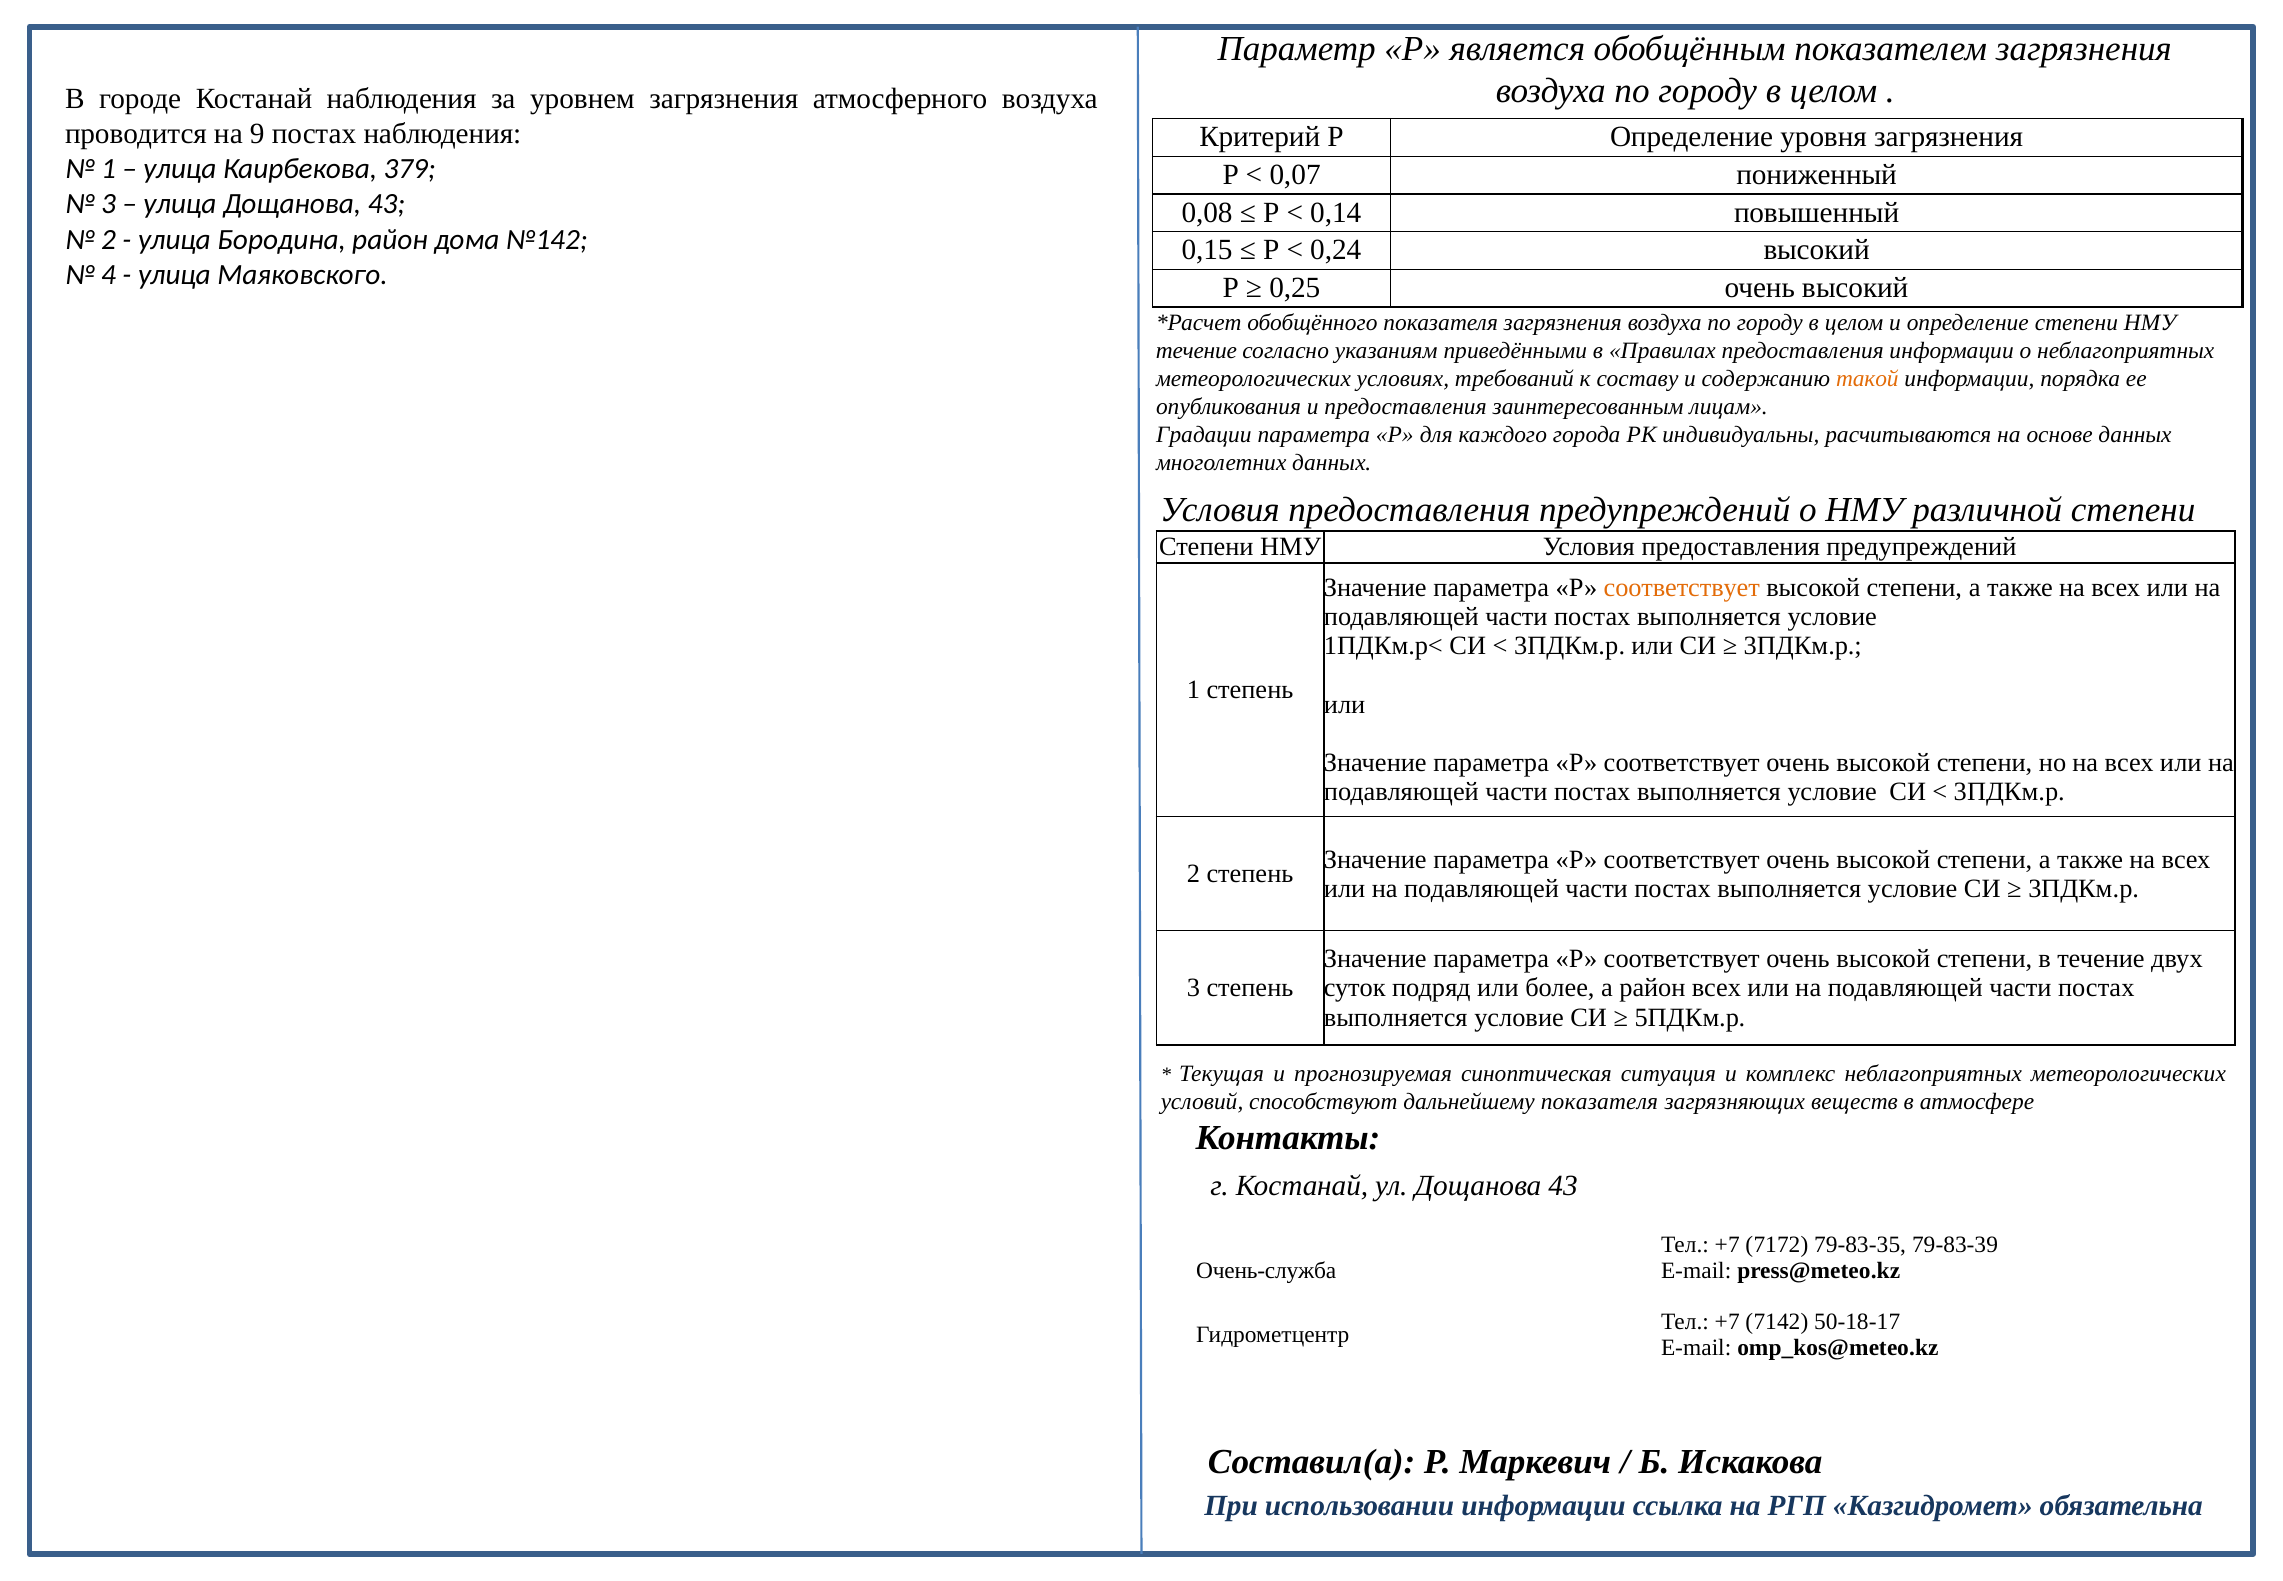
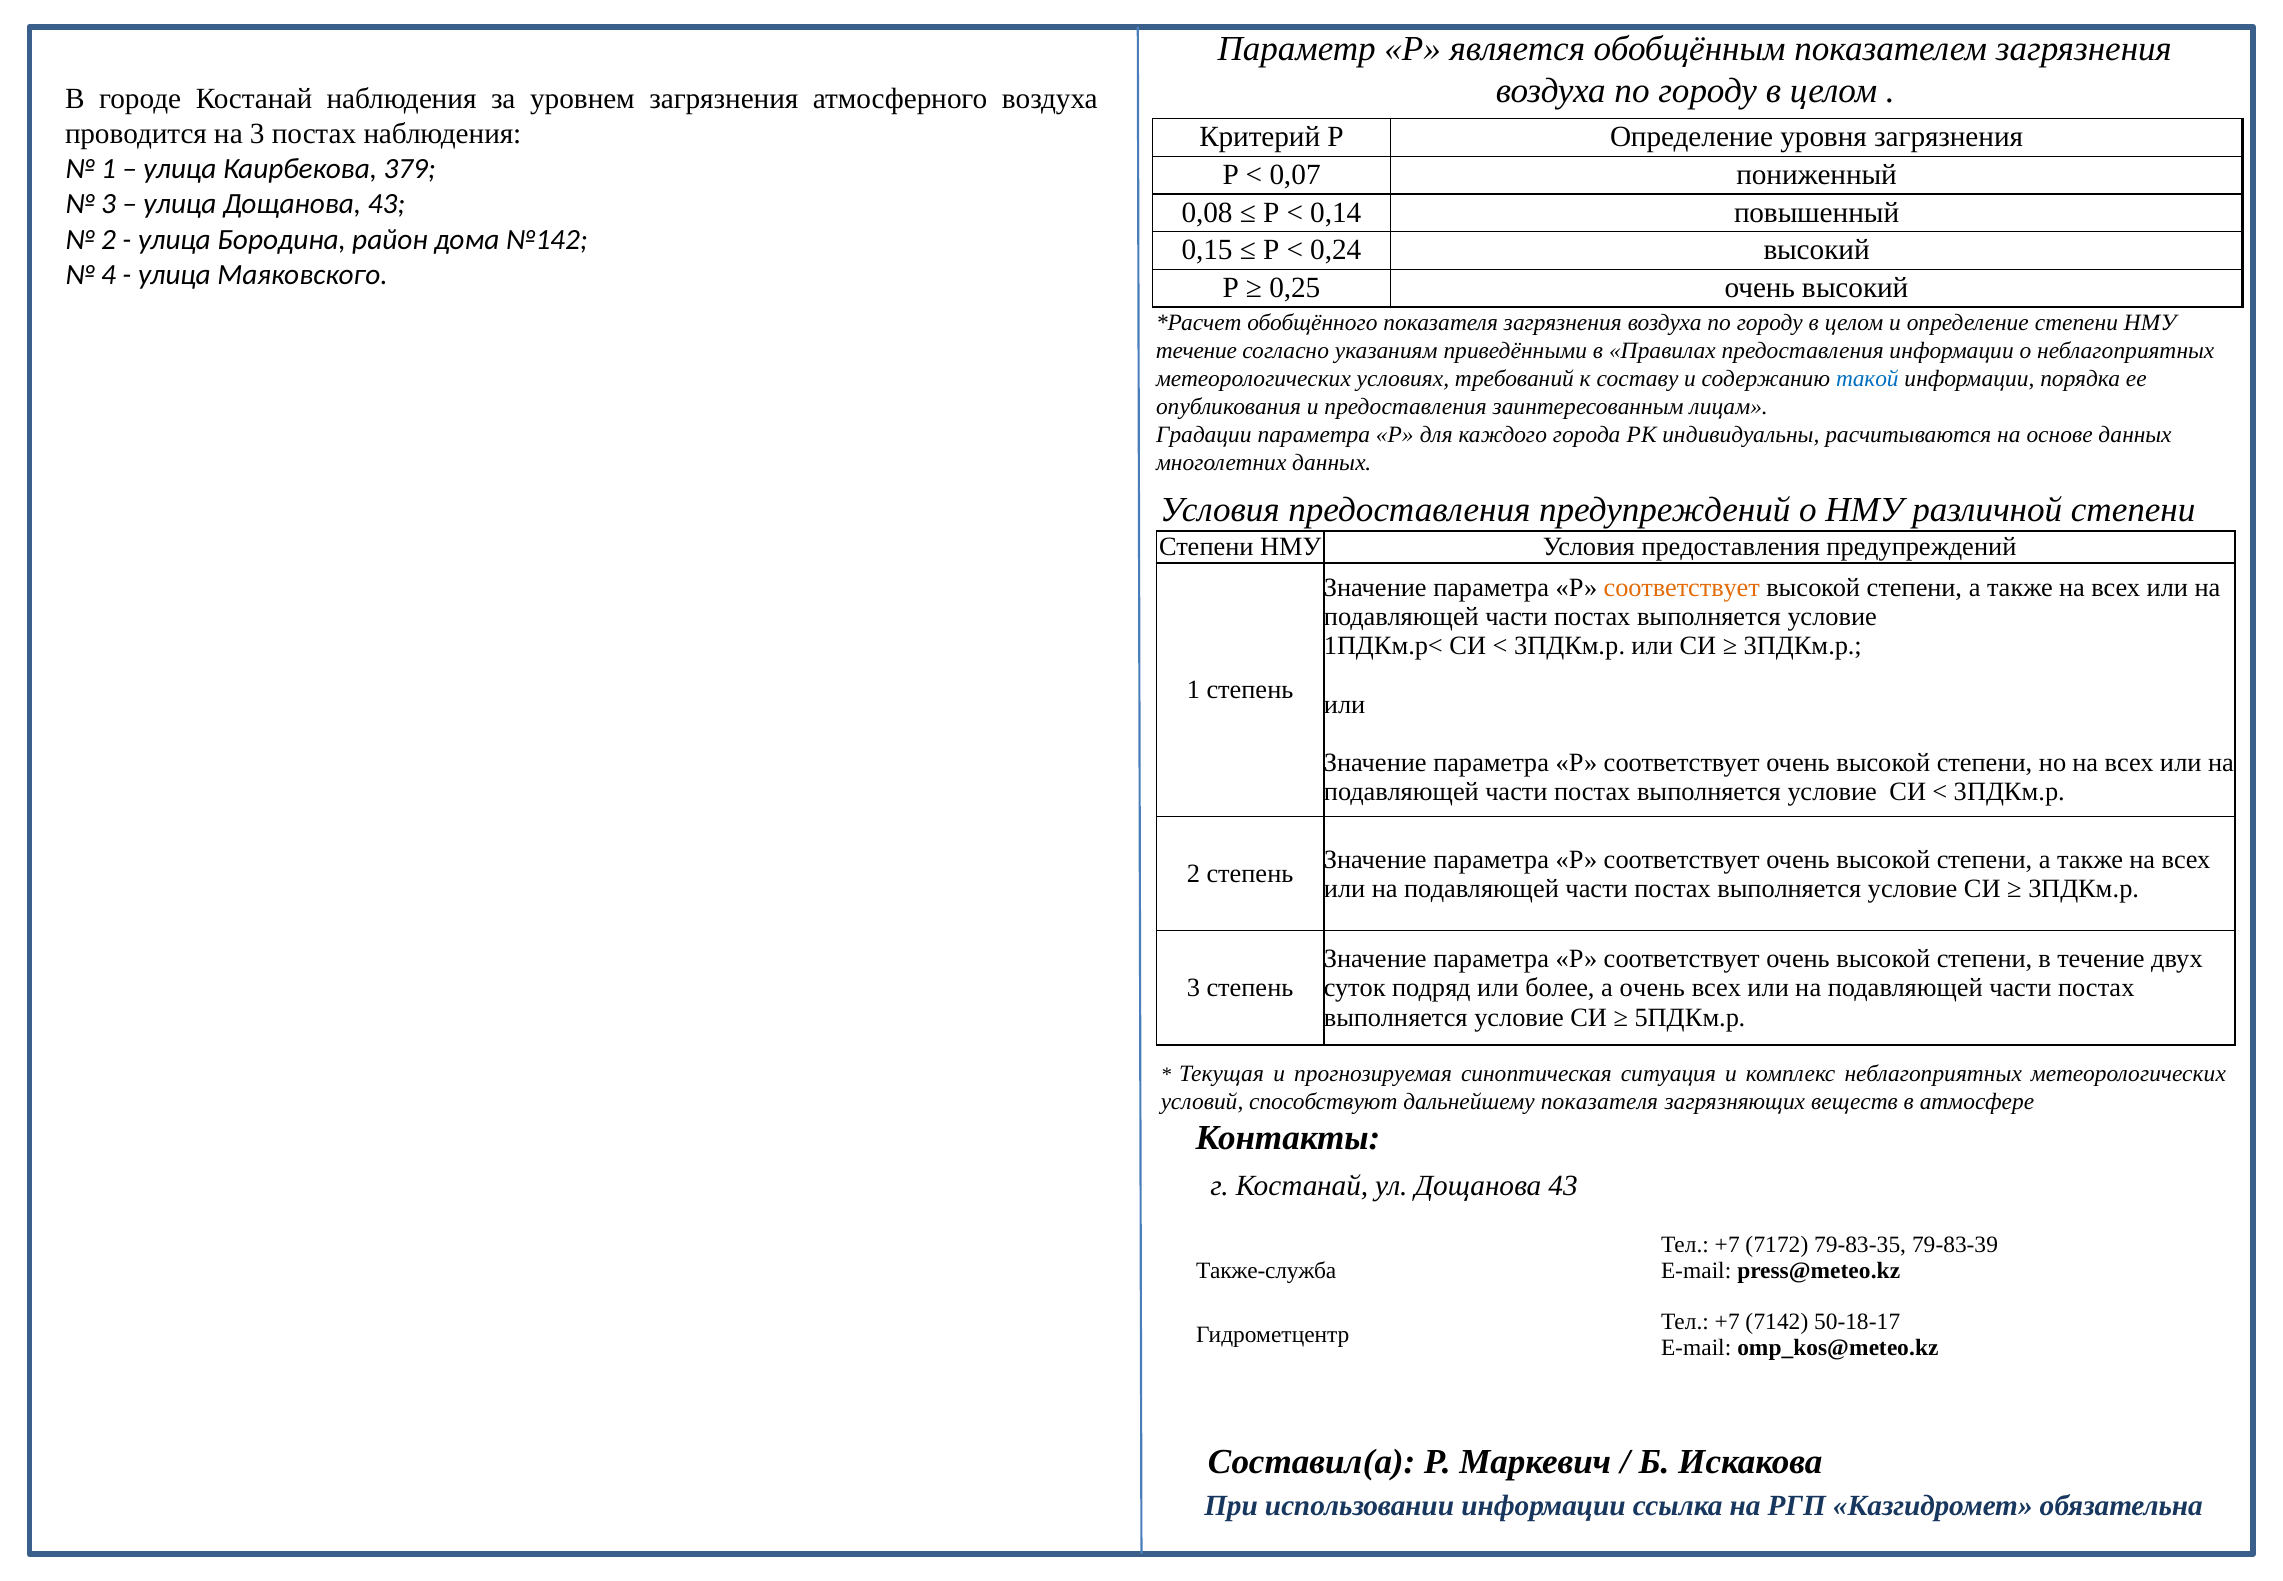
на 9: 9 -> 3
такой colour: orange -> blue
а район: район -> очень
Очень-служба: Очень-служба -> Также-служба
